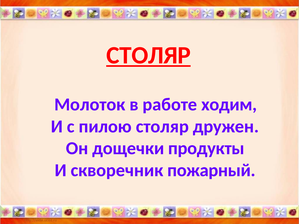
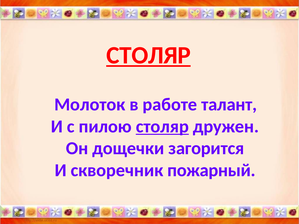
ходим: ходим -> талант
столяр at (162, 127) underline: none -> present
продукты: продукты -> загорится
